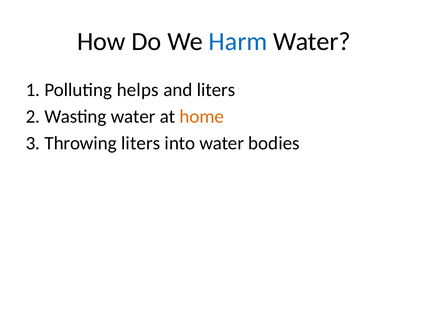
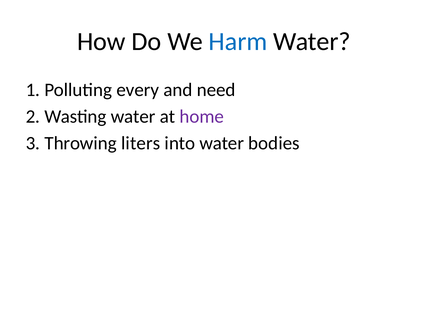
helps: helps -> every
and liters: liters -> need
home colour: orange -> purple
